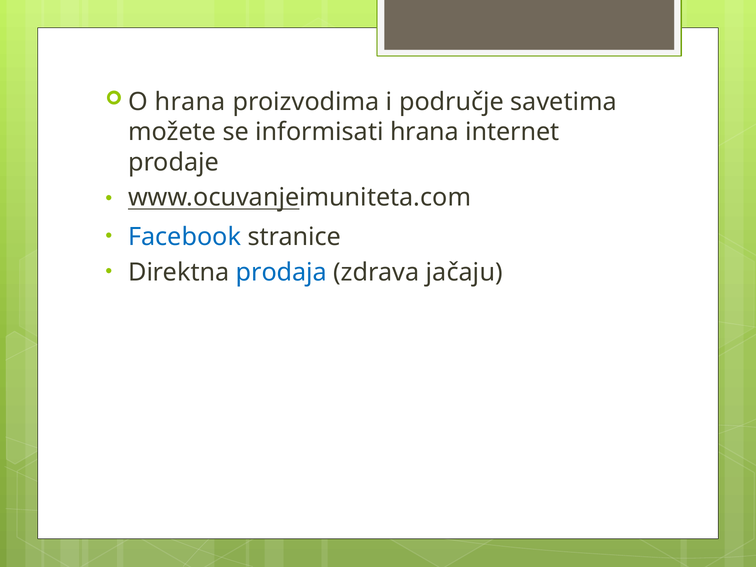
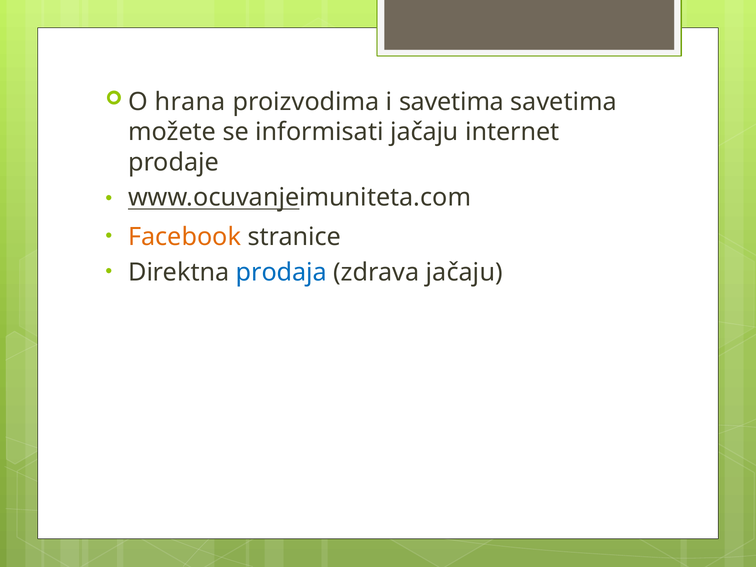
i područje: područje -> savetima
informisati hrana: hrana -> jačaju
Facebook colour: blue -> orange
